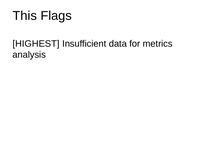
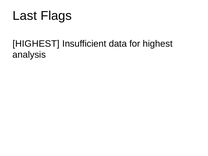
This: This -> Last
for metrics: metrics -> highest
